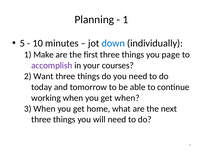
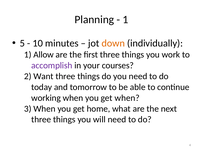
down colour: blue -> orange
Make: Make -> Allow
page: page -> work
